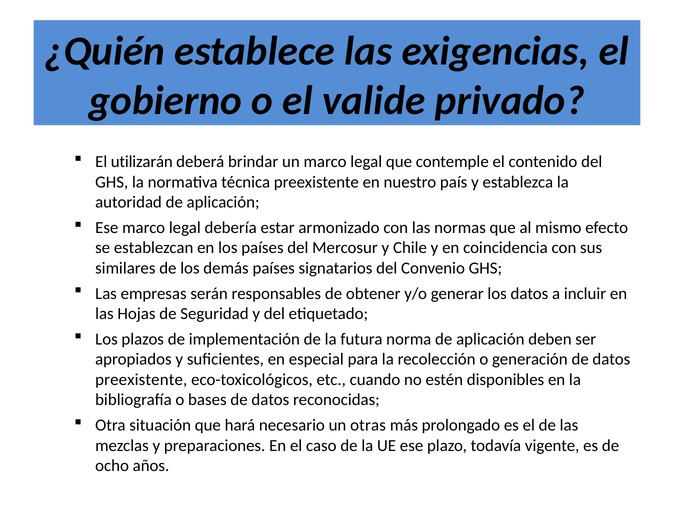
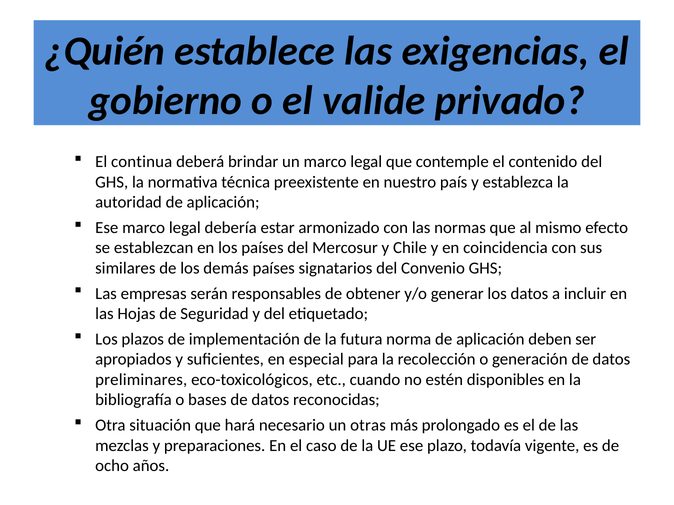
utilizarán: utilizarán -> continua
preexistente at (141, 380): preexistente -> preliminares
